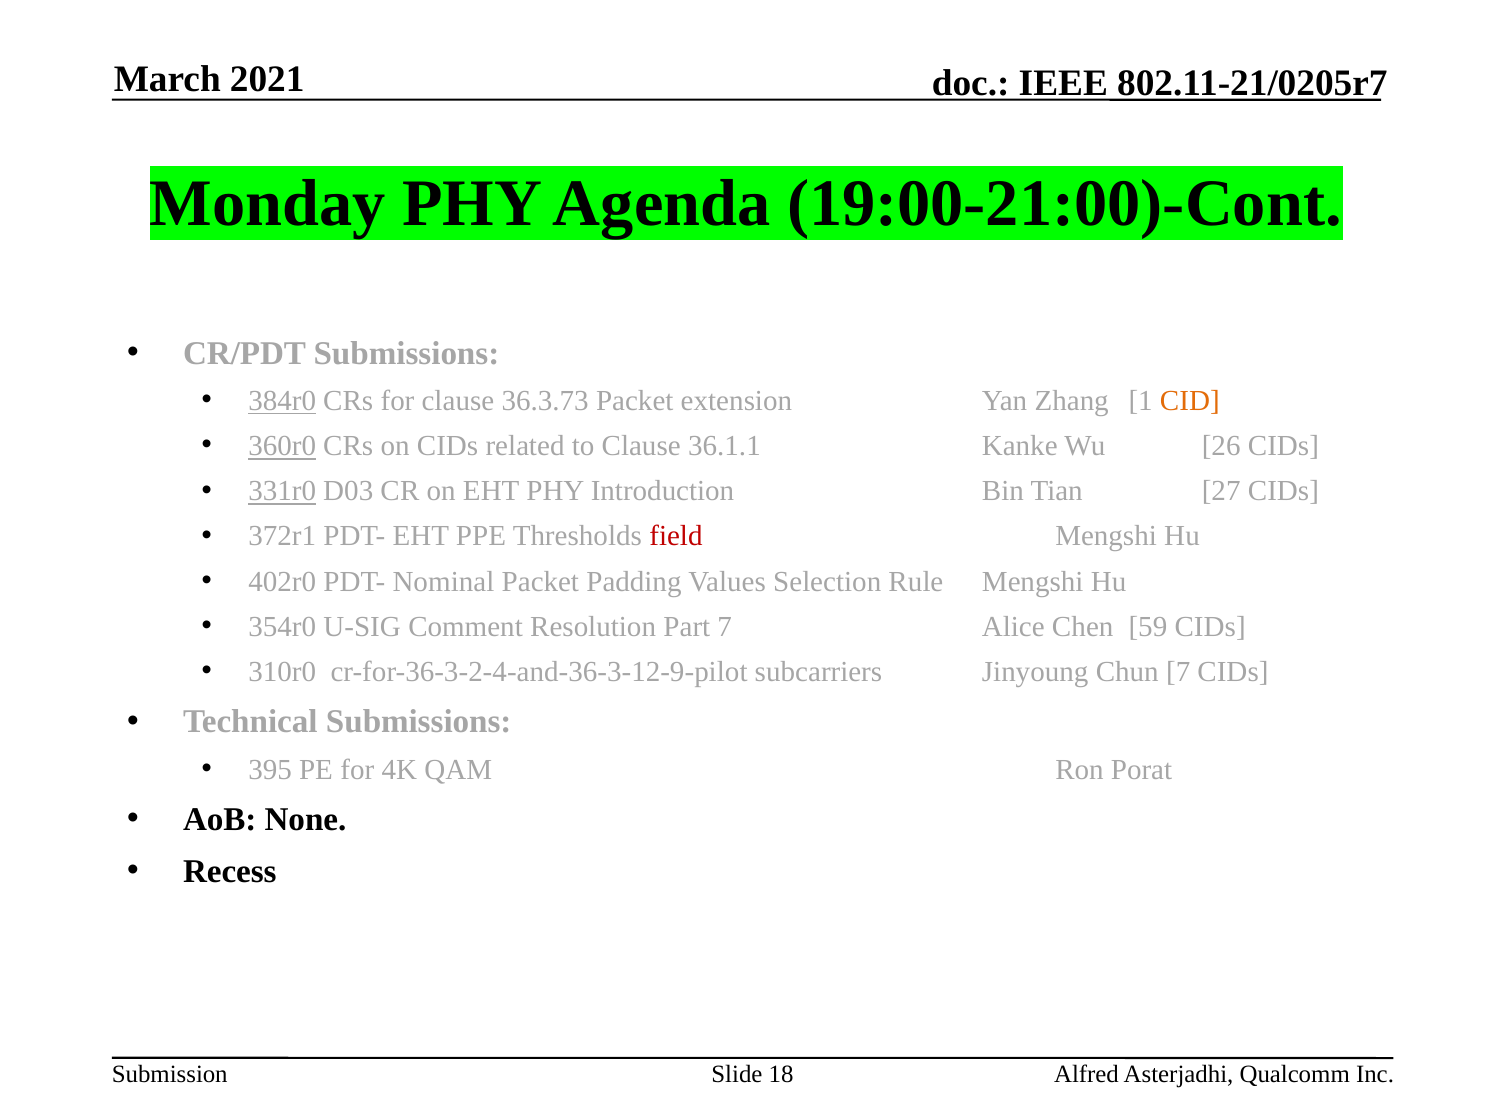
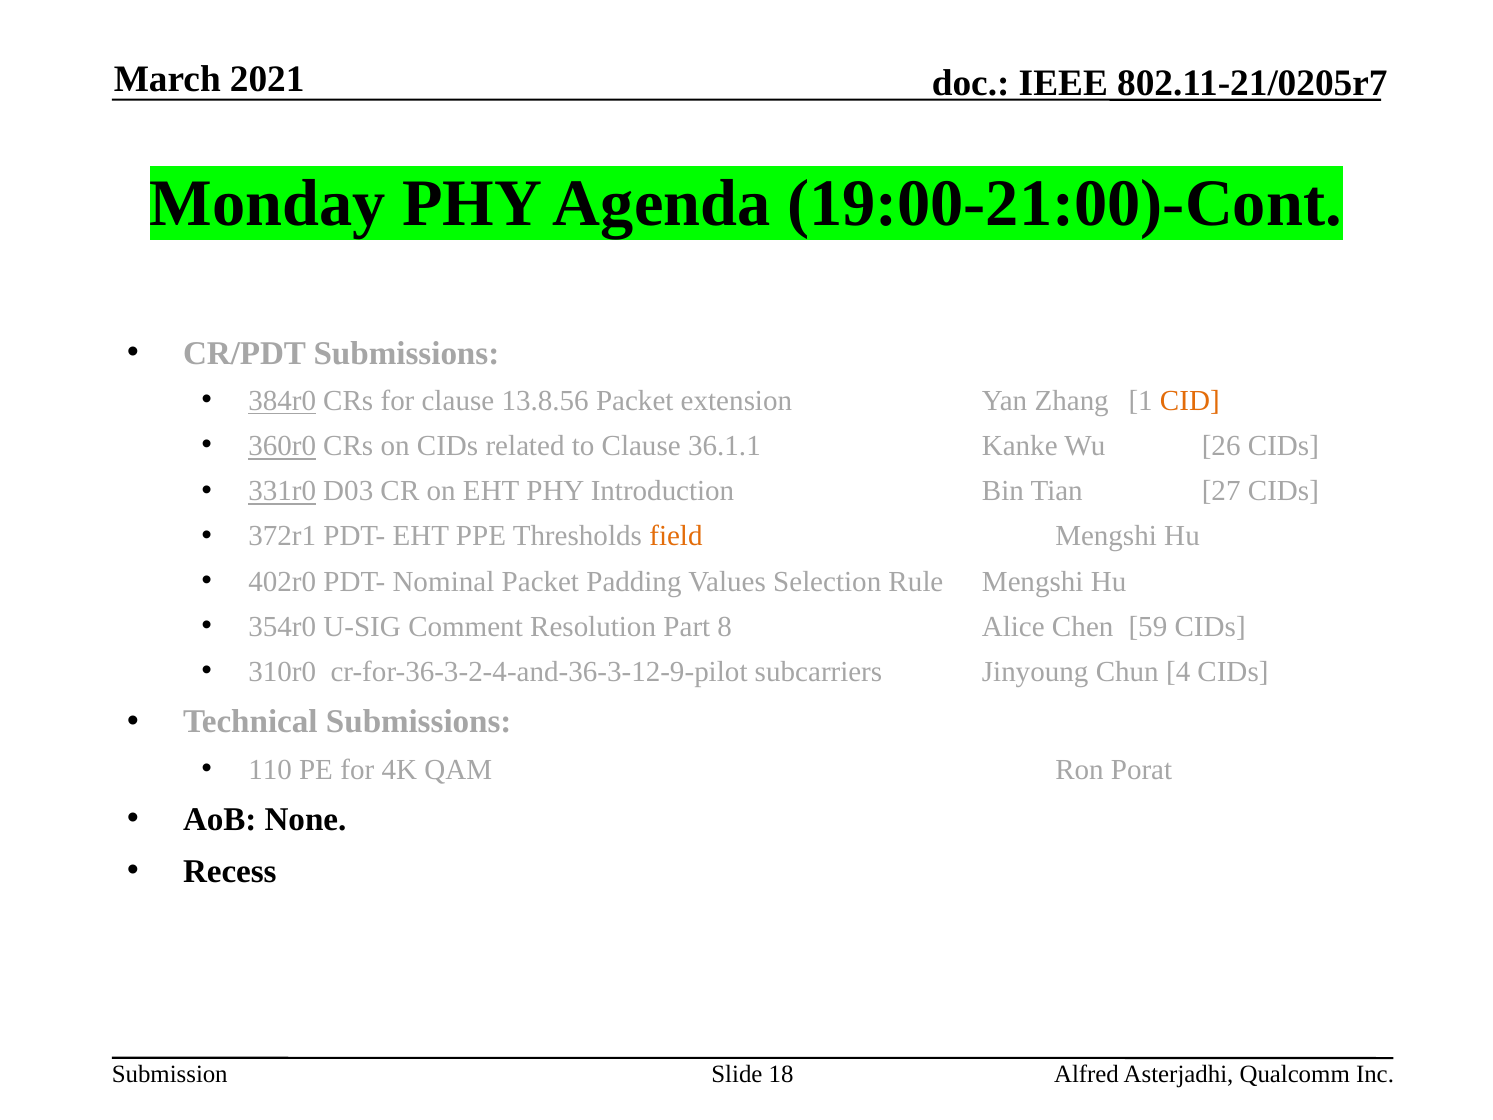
36.3.73: 36.3.73 -> 13.8.56
field colour: red -> orange
Part 7: 7 -> 8
Chun 7: 7 -> 4
395: 395 -> 110
